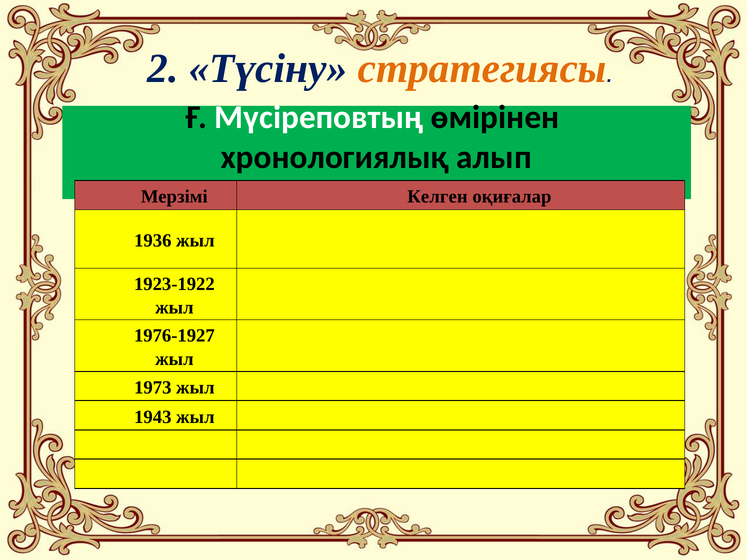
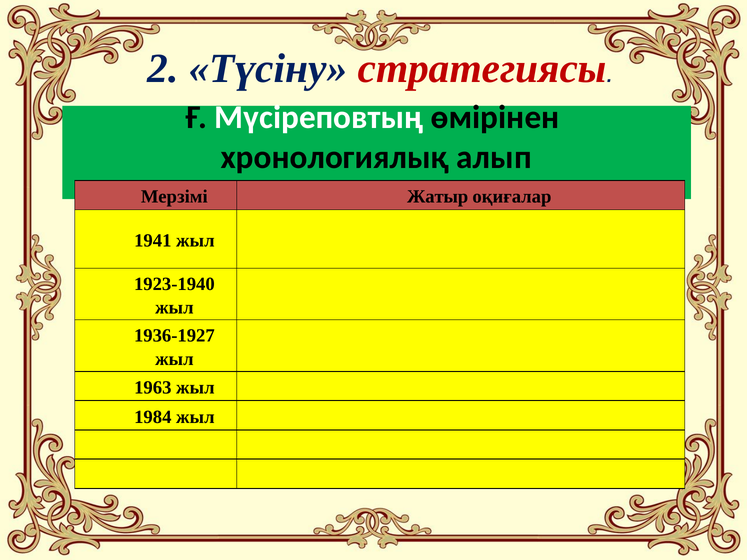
стратегиясы colour: orange -> red
Келген: Келген -> Жатыр
1936: 1936 -> 1941
1923-1922: 1923-1922 -> 1923-1940
1976-1927: 1976-1927 -> 1936-1927
1973: 1973 -> 1963
1943: 1943 -> 1984
